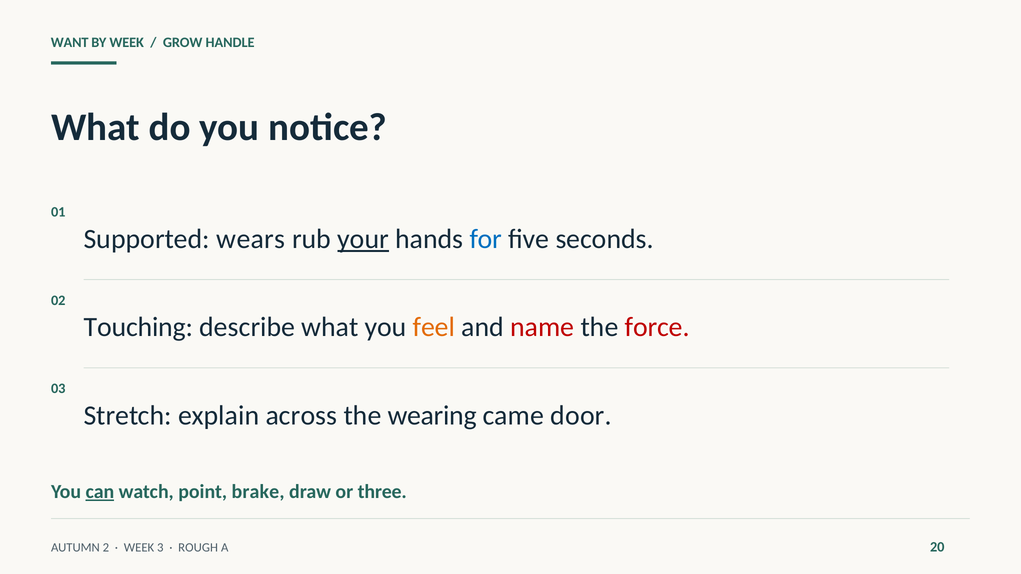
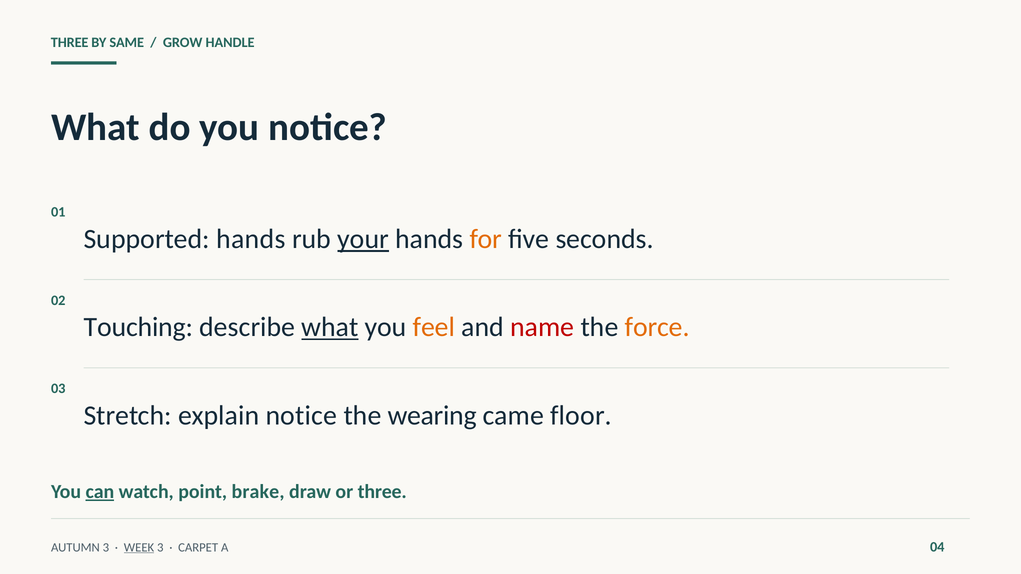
WANT at (70, 43): WANT -> THREE
BY WEEK: WEEK -> SAME
Supported wears: wears -> hands
for colour: blue -> orange
what at (330, 327) underline: none -> present
force colour: red -> orange
explain across: across -> notice
door: door -> floor
AUTUMN 2: 2 -> 3
WEEK at (139, 548) underline: none -> present
ROUGH: ROUGH -> CARPET
20: 20 -> 04
